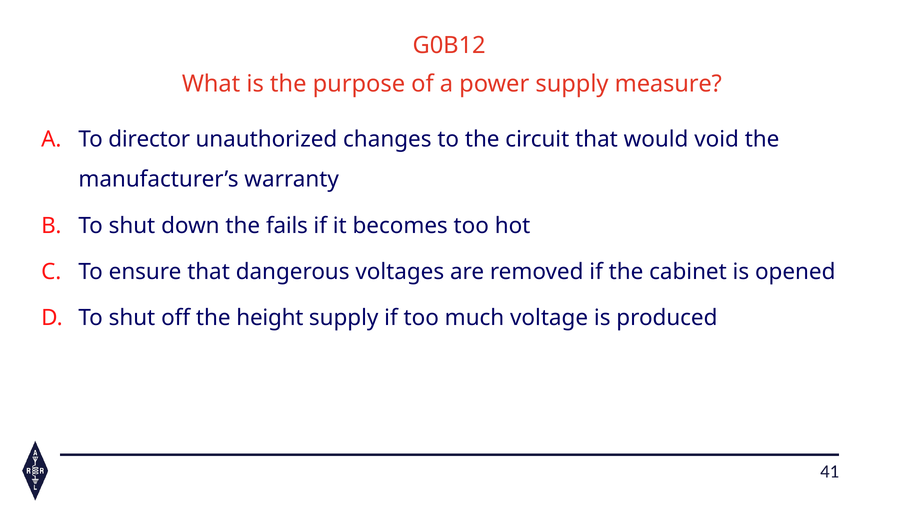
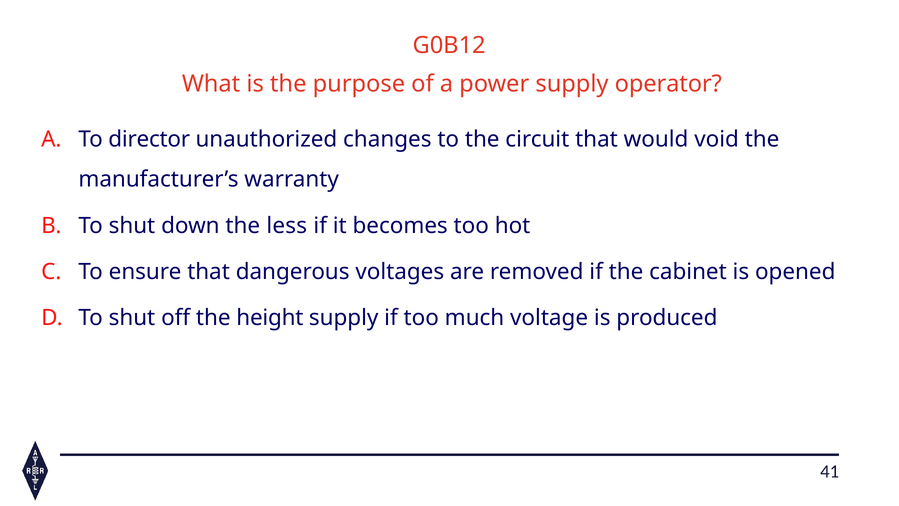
measure: measure -> operator
fails: fails -> less
